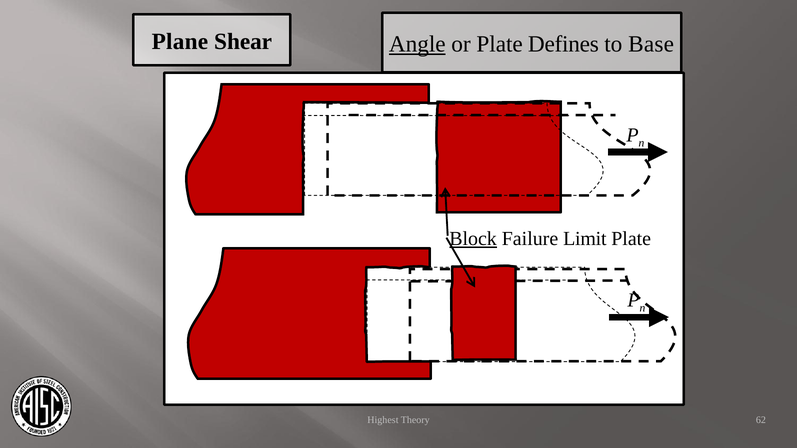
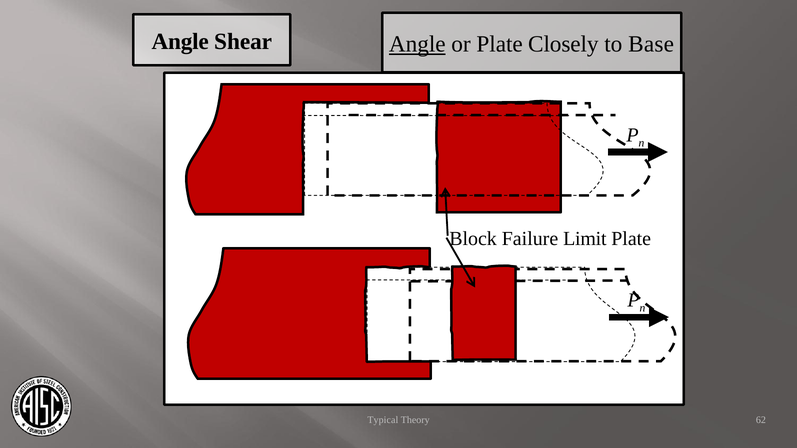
Plane at (180, 41): Plane -> Angle
Defines: Defines -> Closely
Block underline: present -> none
Highest: Highest -> Typical
